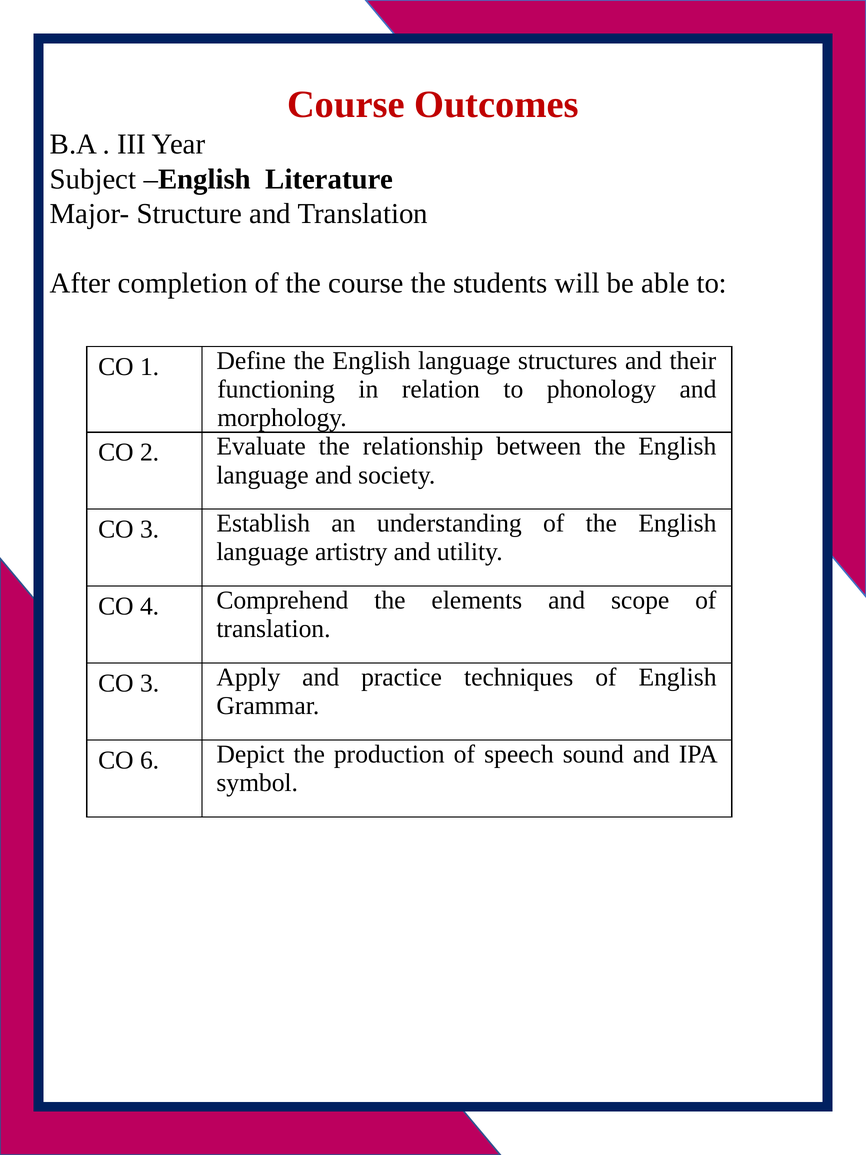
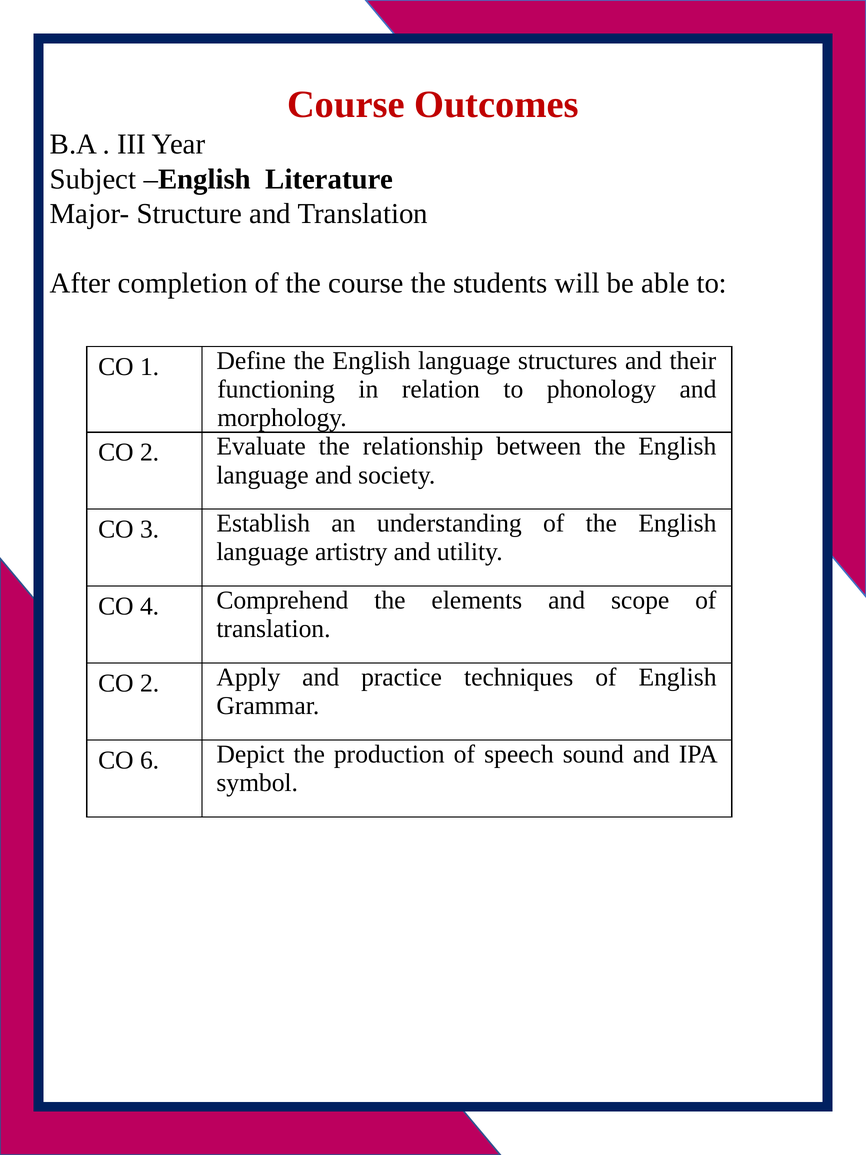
3 at (150, 683): 3 -> 2
